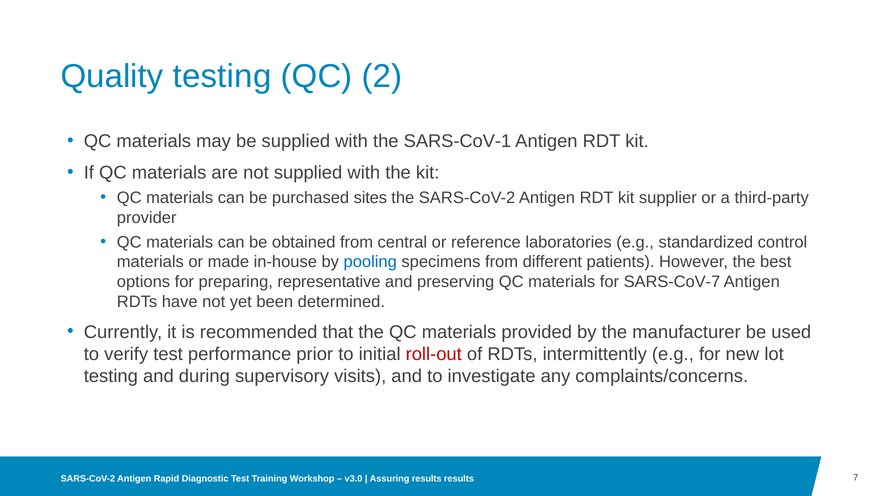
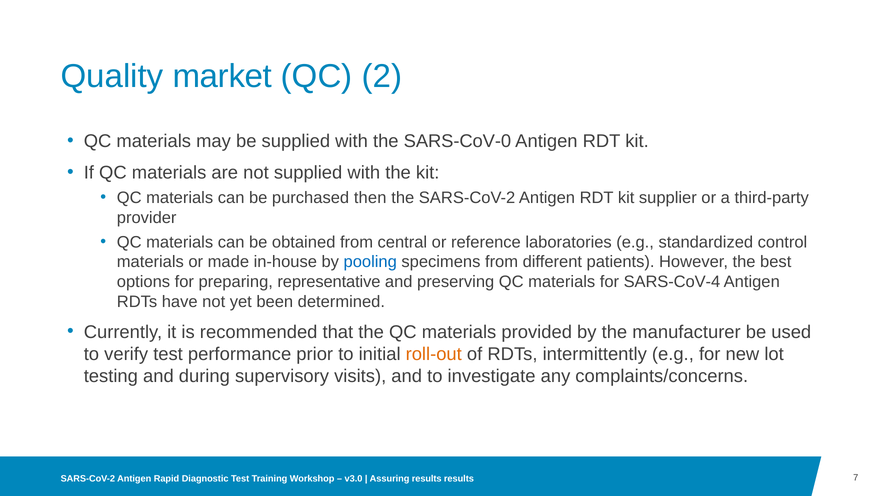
Quality testing: testing -> market
SARS-CoV-1: SARS-CoV-1 -> SARS-CoV-0
sites: sites -> then
SARS-CoV-7: SARS-CoV-7 -> SARS-CoV-4
roll-out colour: red -> orange
